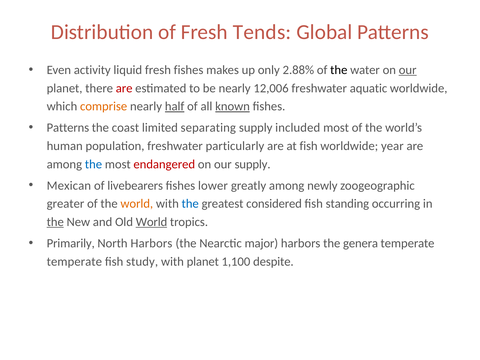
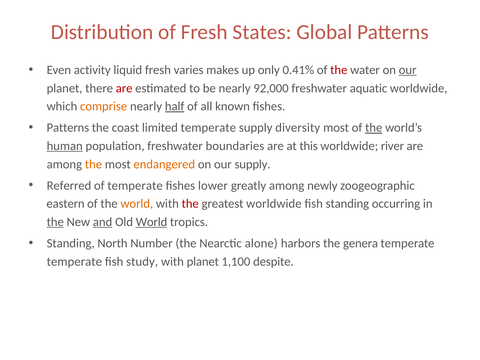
Tends: Tends -> States
fresh fishes: fishes -> varies
2.88%: 2.88% -> 0.41%
the at (339, 70) colour: black -> red
12,006: 12,006 -> 92,000
known underline: present -> none
limited separating: separating -> temperate
included: included -> diversity
the at (374, 128) underline: none -> present
human underline: none -> present
particularly: particularly -> boundaries
at fish: fish -> this
year: year -> river
the at (93, 164) colour: blue -> orange
endangered colour: red -> orange
Mexican: Mexican -> Referred
of livebearers: livebearers -> temperate
greater: greater -> eastern
the at (190, 204) colour: blue -> red
greatest considered: considered -> worldwide
and underline: none -> present
Primarily at (71, 243): Primarily -> Standing
North Harbors: Harbors -> Number
major: major -> alone
